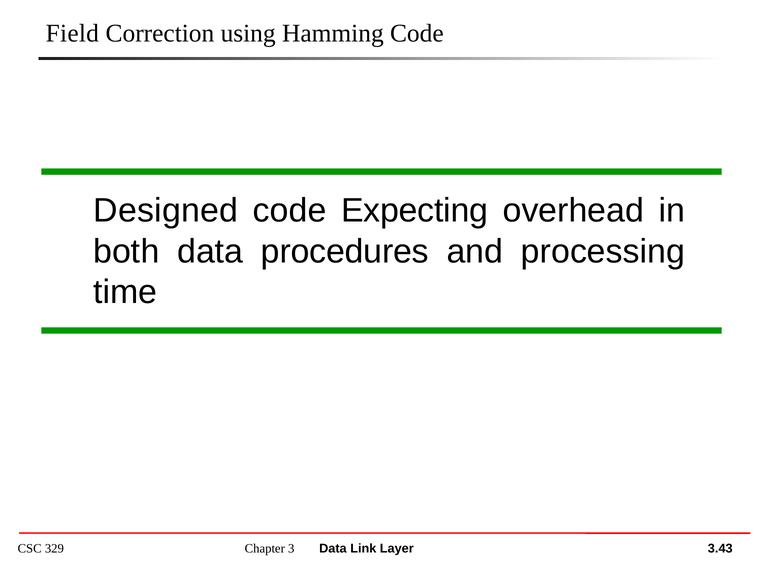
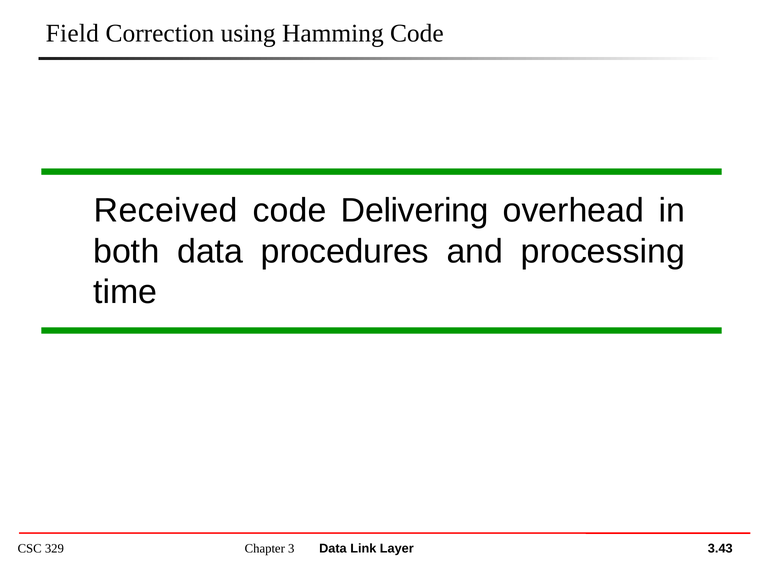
Designed: Designed -> Received
Expecting: Expecting -> Delivering
